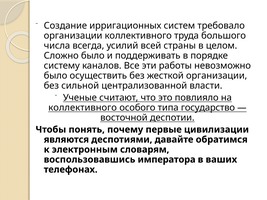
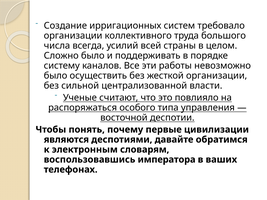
коллективного at (83, 108): коллективного -> распоряжаться
государство: государство -> управления
